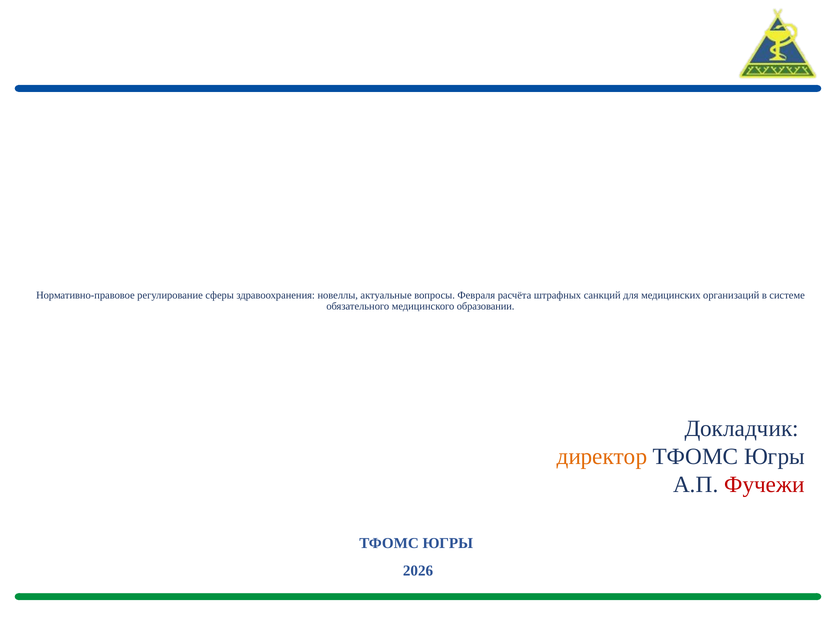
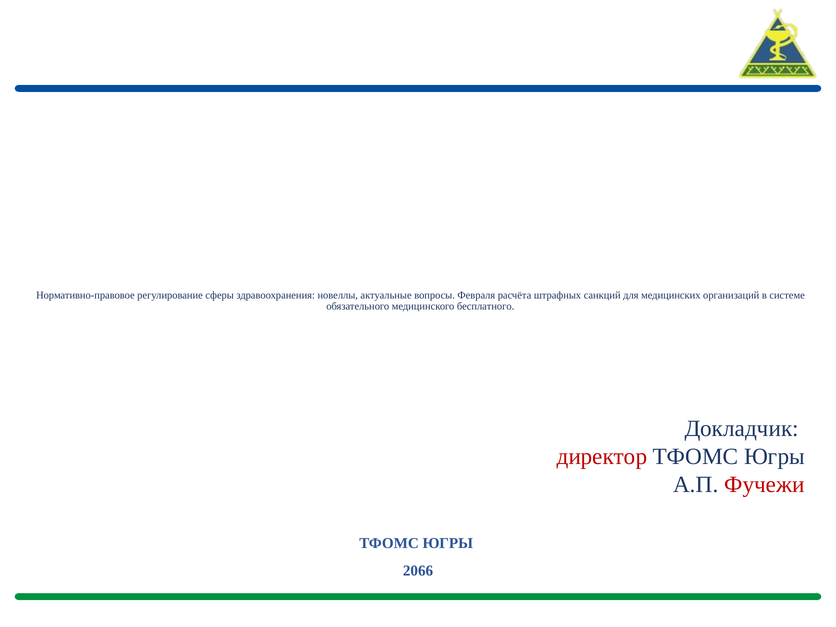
образовании: образовании -> бесплатного
директор colour: orange -> red
2026: 2026 -> 2066
